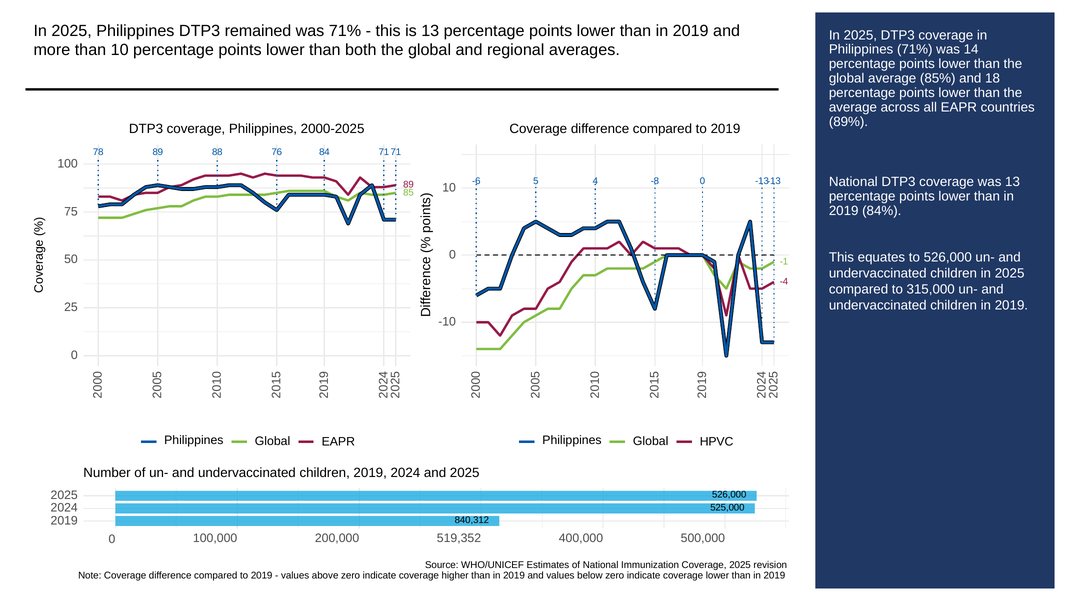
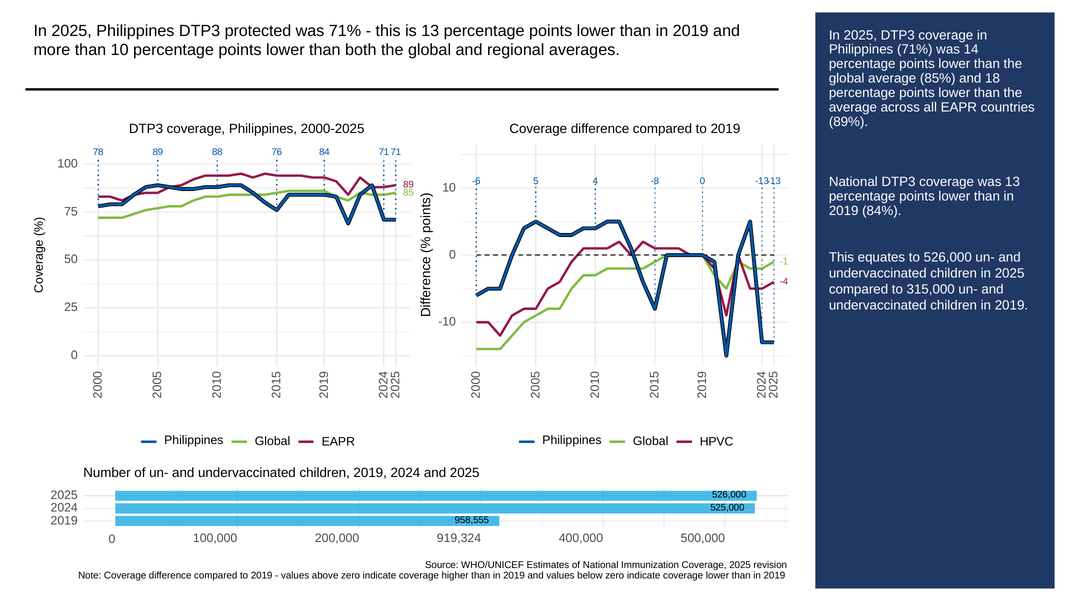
remained: remained -> protected
840,312: 840,312 -> 958,555
519,352: 519,352 -> 919,324
